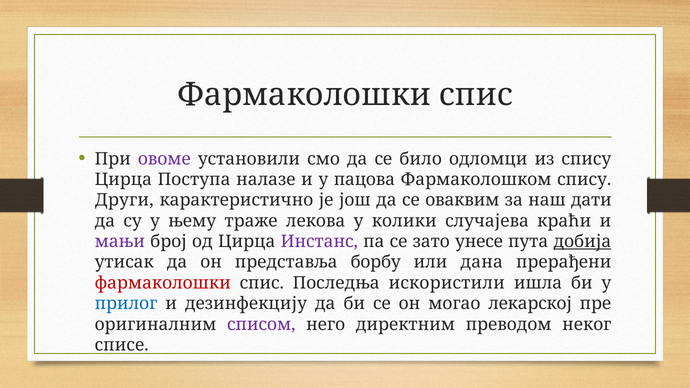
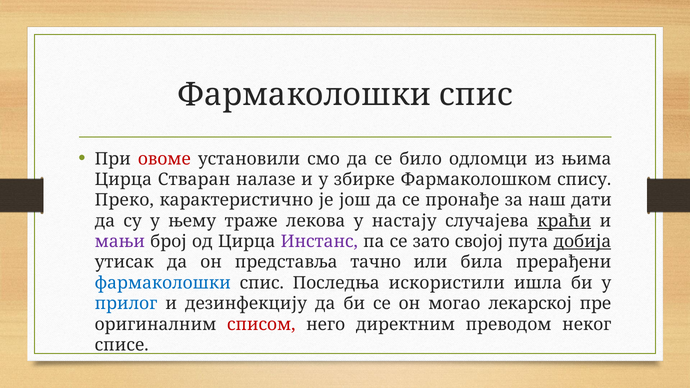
овоме colour: purple -> red
из спису: спису -> њима
Поступа: Поступа -> Стваран
пацова: пацова -> збирке
Други: Други -> Преко
оваквим: оваквим -> пронађе
колики: колики -> настају
краћи underline: none -> present
унесе: унесе -> својој
борбу: борбу -> тачно
дана: дана -> била
фармаколошки at (163, 283) colour: red -> blue
списом colour: purple -> red
